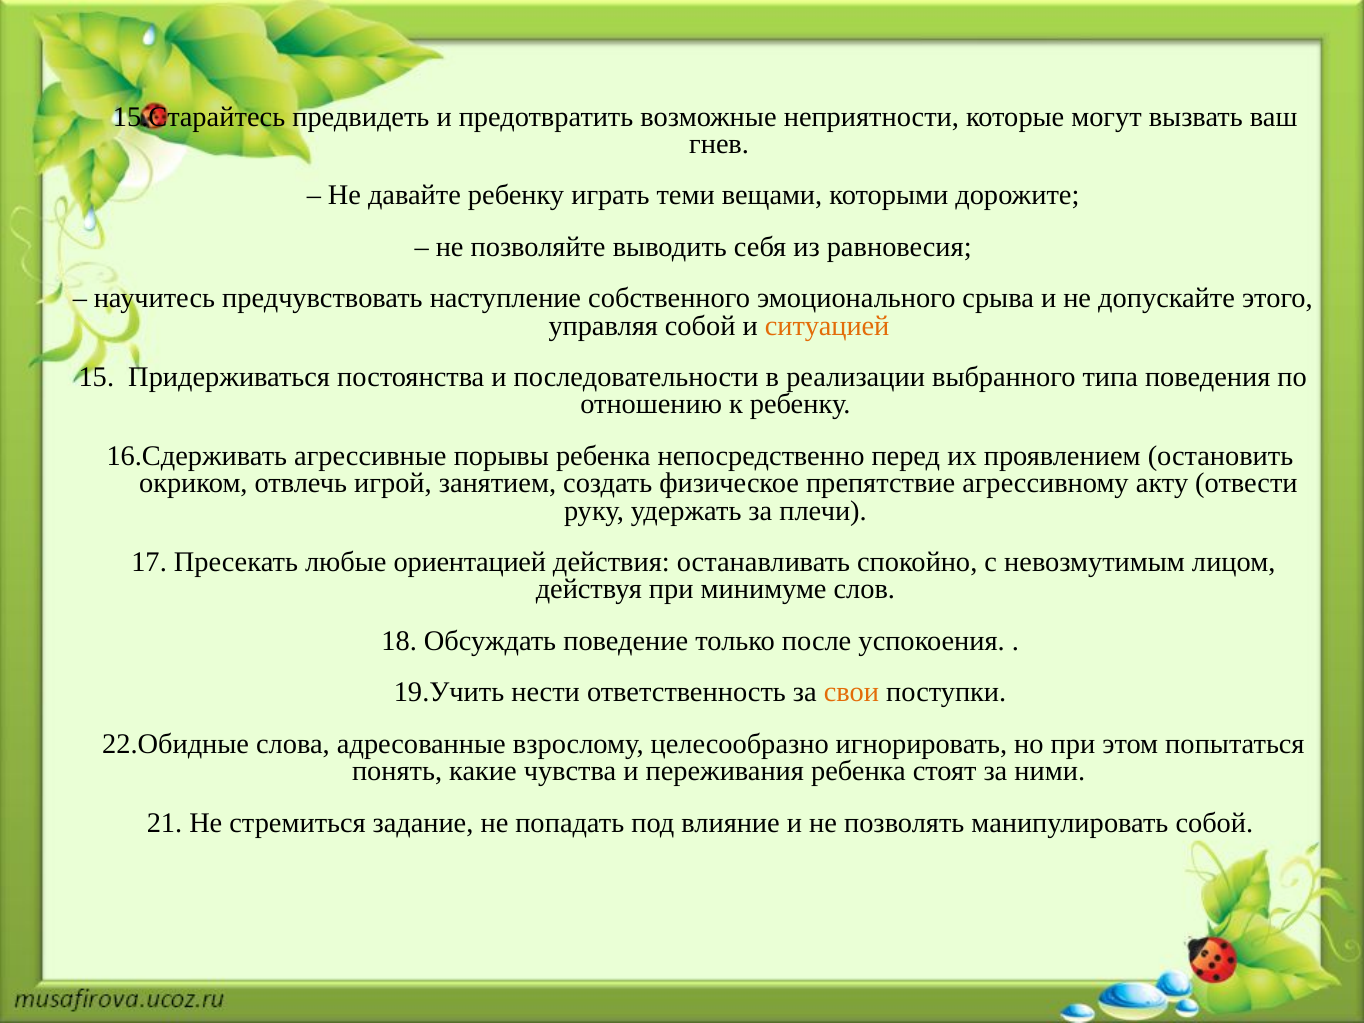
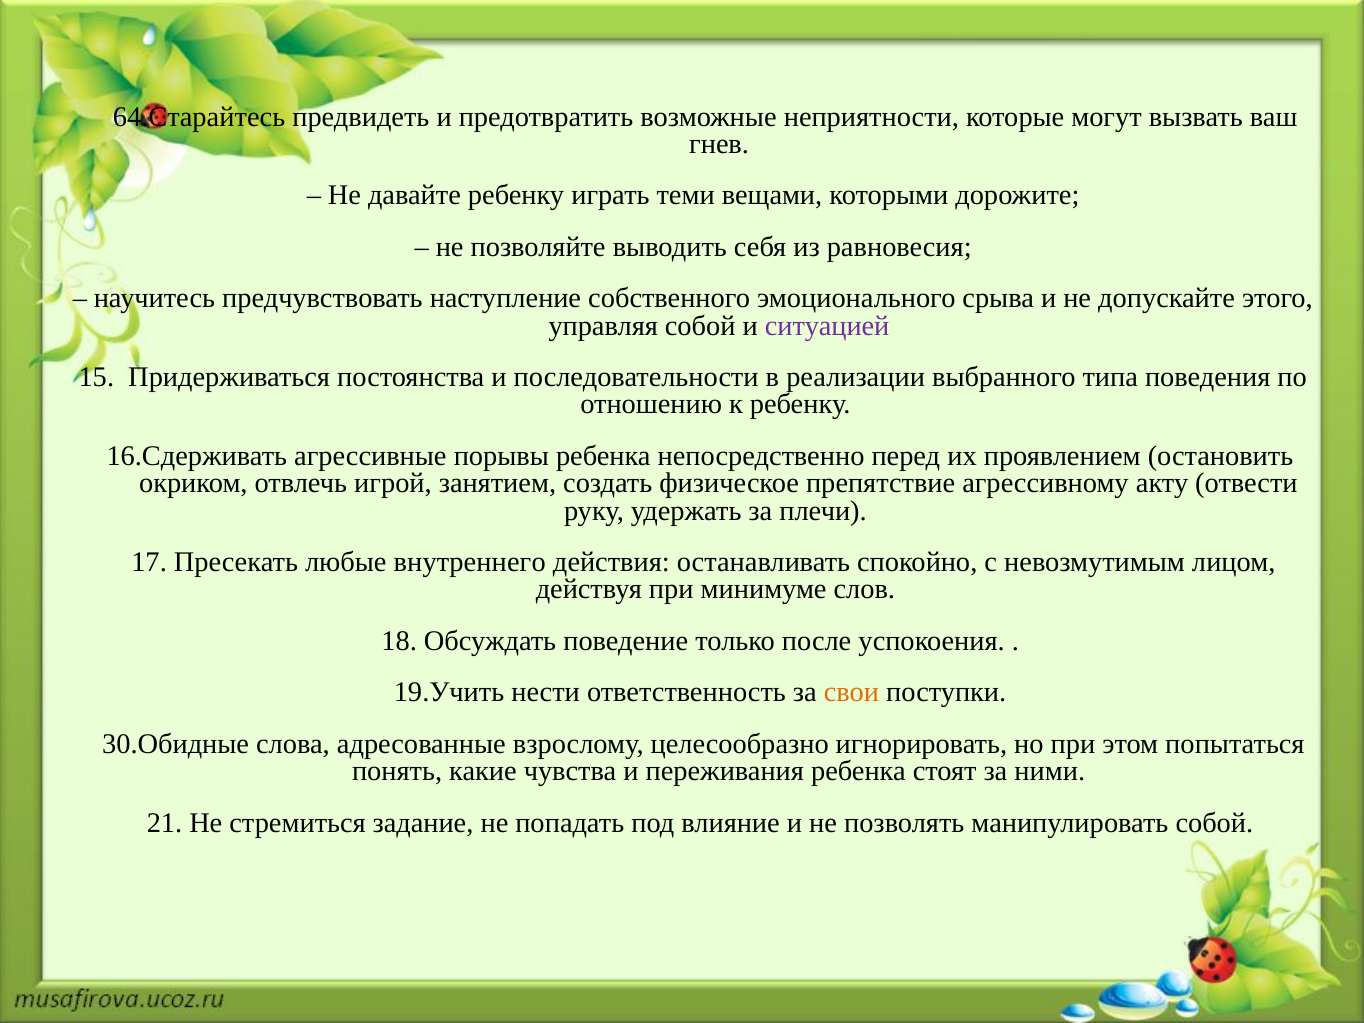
15.Старайтесь: 15.Старайтесь -> 64.Старайтесь
ситуацией colour: orange -> purple
ориентацией: ориентацией -> внутреннего
22.Обидные: 22.Обидные -> 30.Обидные
